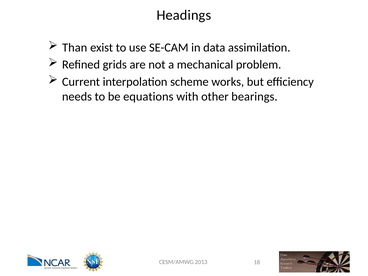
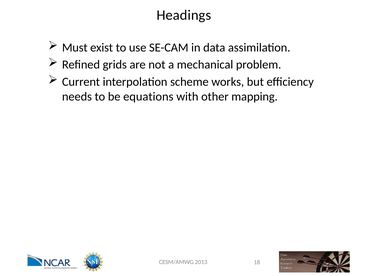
Than: Than -> Must
bearings: bearings -> mapping
